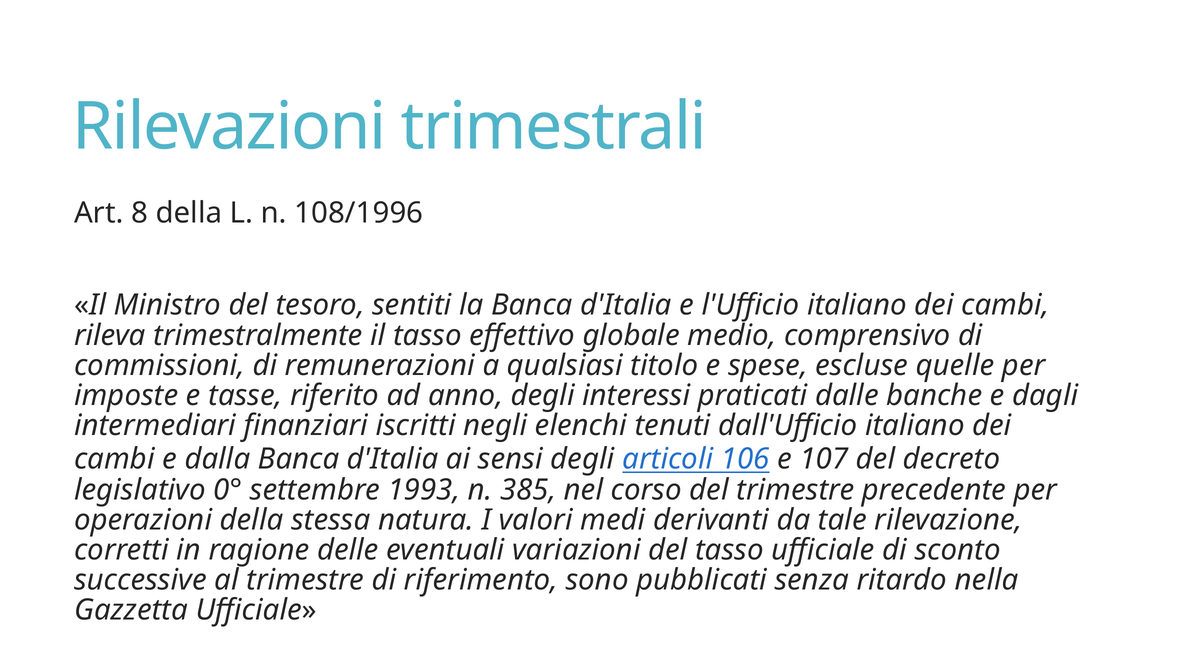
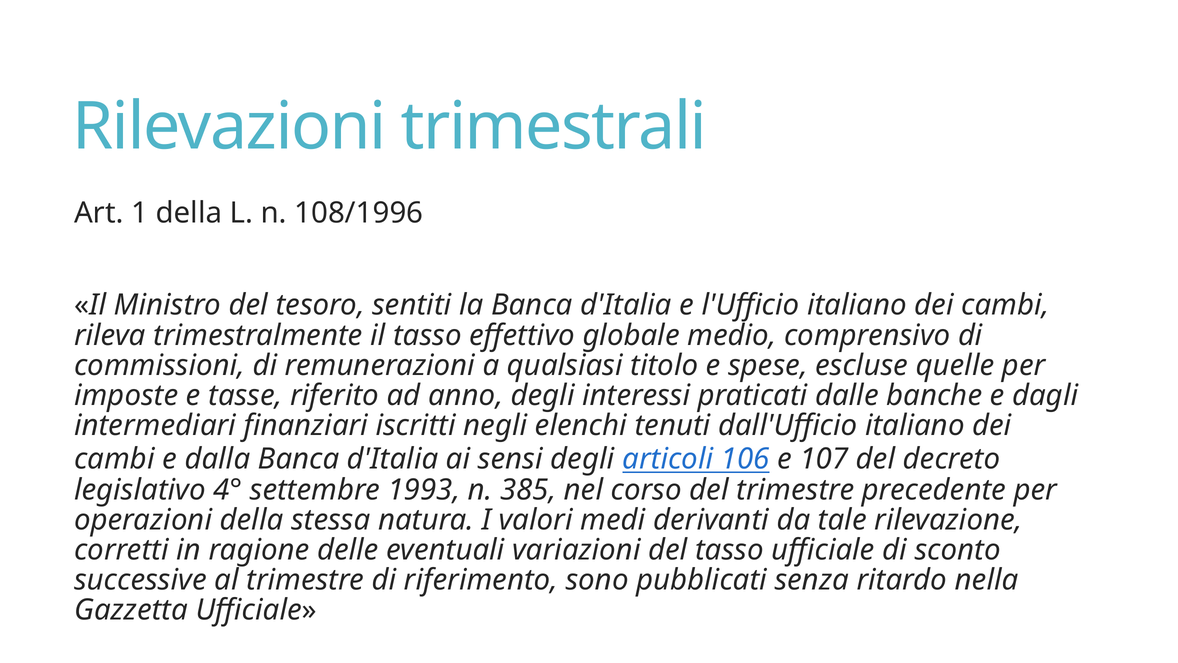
8: 8 -> 1
0°: 0° -> 4°
